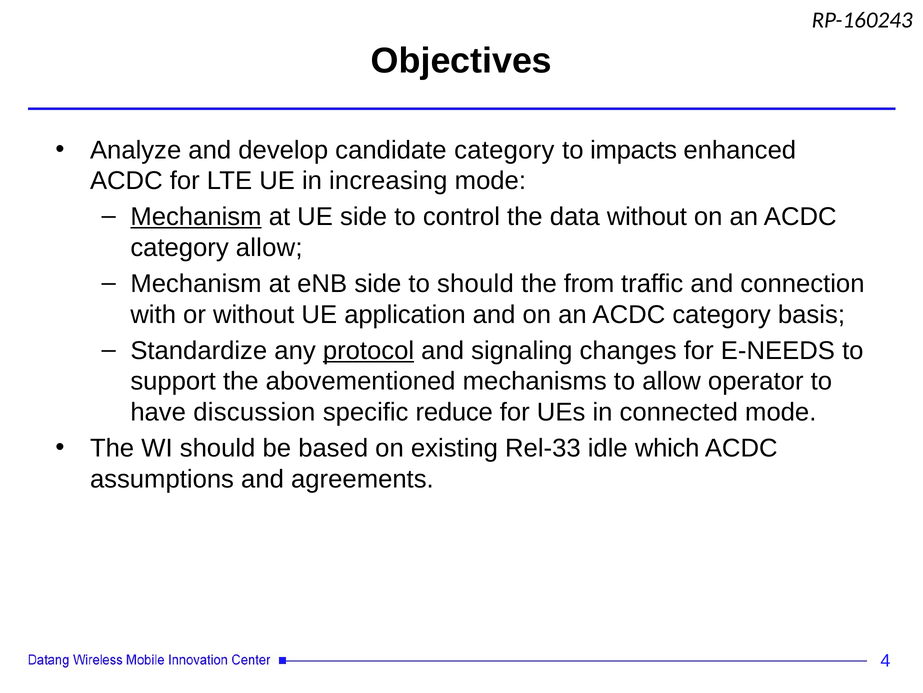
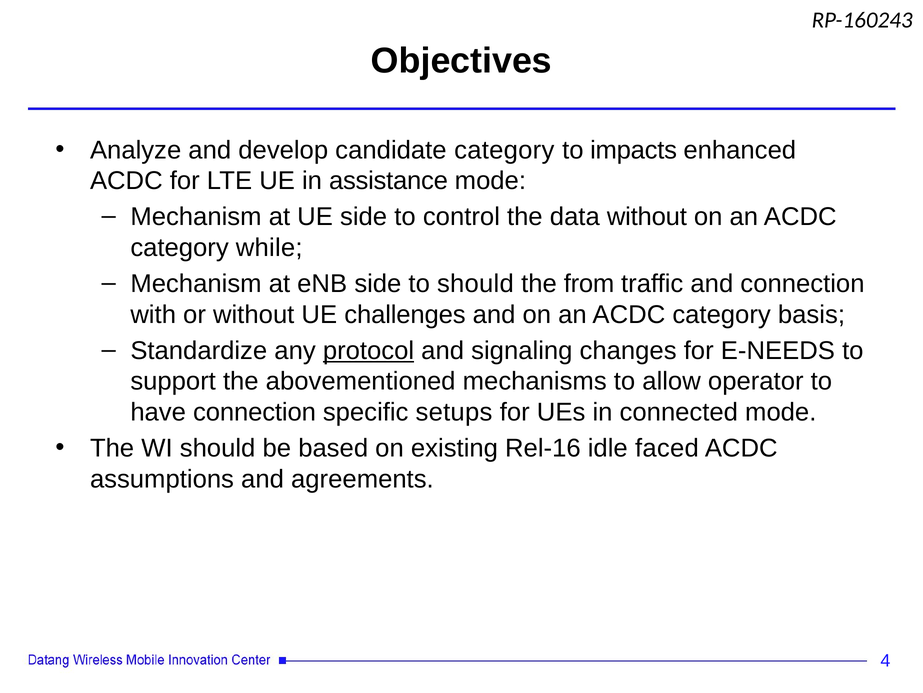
increasing: increasing -> assistance
Mechanism at (196, 217) underline: present -> none
category allow: allow -> while
application: application -> challenges
have discussion: discussion -> connection
reduce: reduce -> setups
Rel-33: Rel-33 -> Rel-16
which: which -> faced
